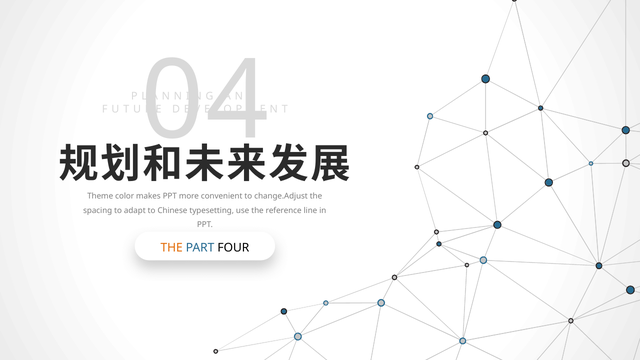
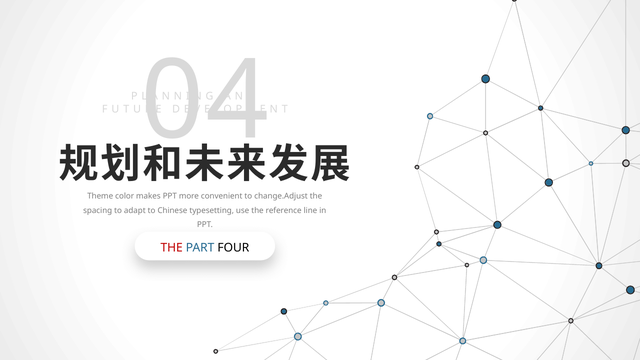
THE at (172, 248) colour: orange -> red
